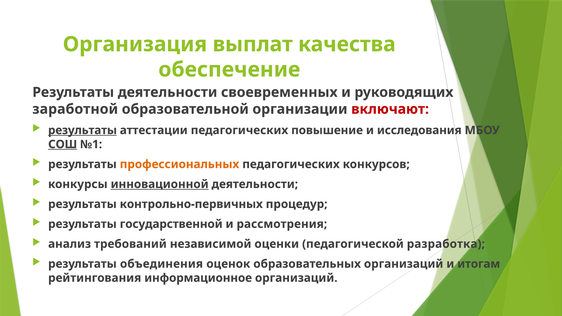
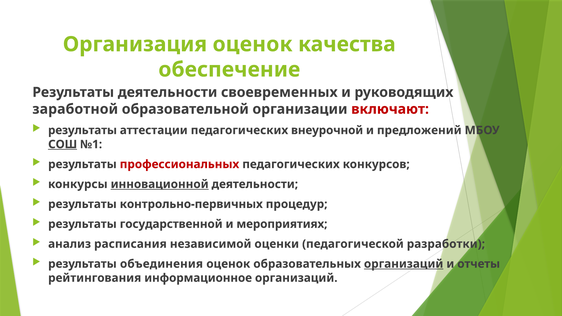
Организация выплат: выплат -> оценок
результаты at (82, 130) underline: present -> none
повышение: повышение -> внеурочной
исследования: исследования -> предложений
профессиональных colour: orange -> red
рассмотрения: рассмотрения -> мероприятиях
требований: требований -> расписания
разработка: разработка -> разработки
организаций at (404, 264) underline: none -> present
итогам: итогам -> отчеты
